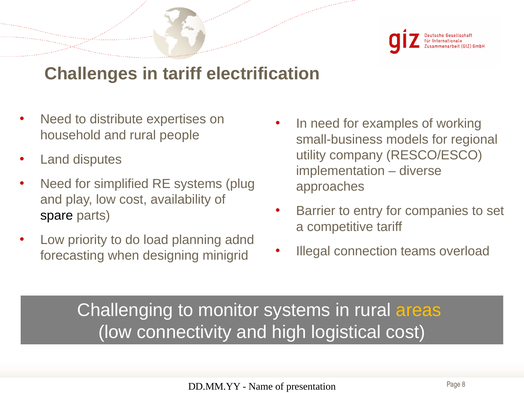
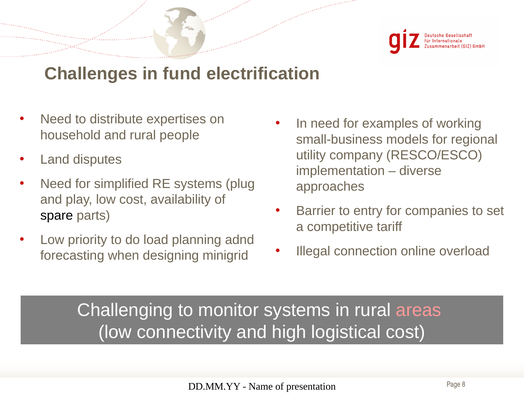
in tariff: tariff -> fund
teams: teams -> online
areas colour: yellow -> pink
